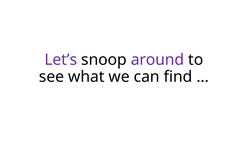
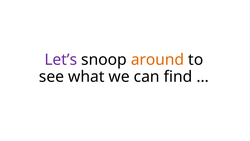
around colour: purple -> orange
